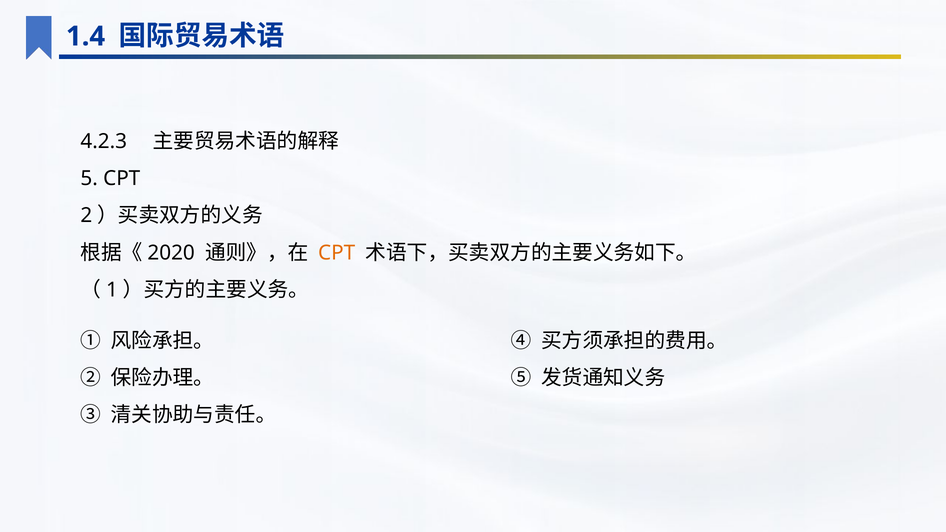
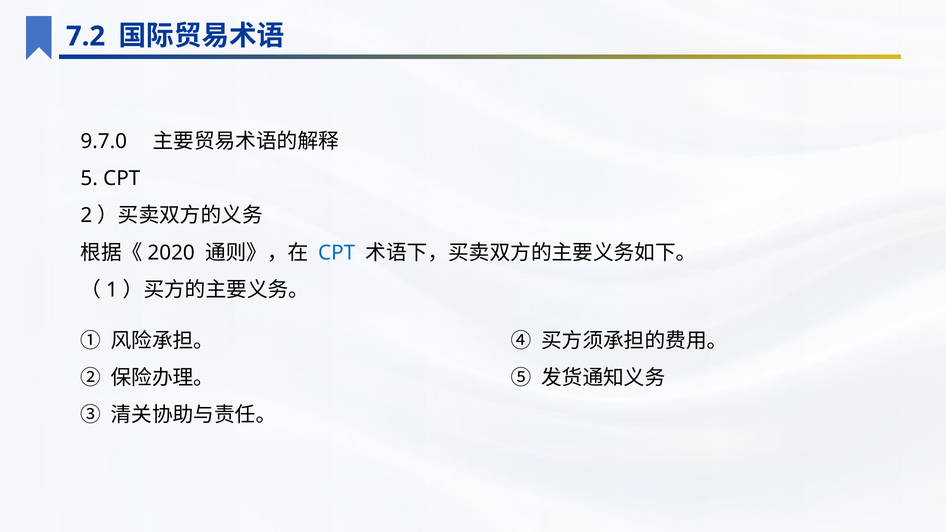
1.4: 1.4 -> 7.2
4.2.3: 4.2.3 -> 9.7.0
CPT at (337, 253) colour: orange -> blue
